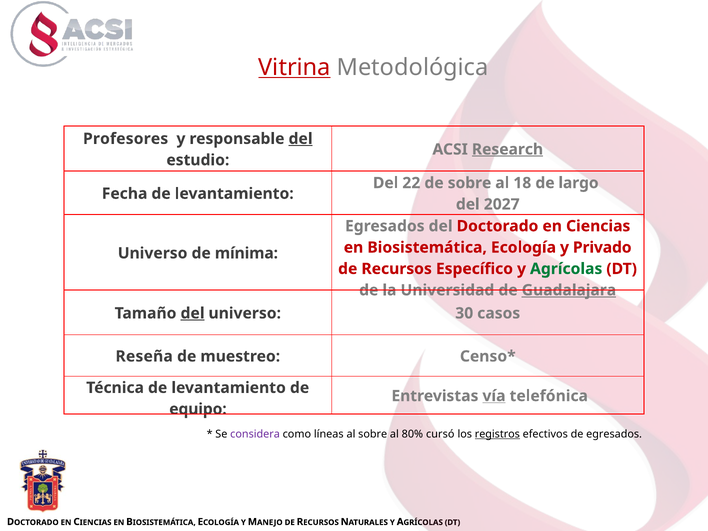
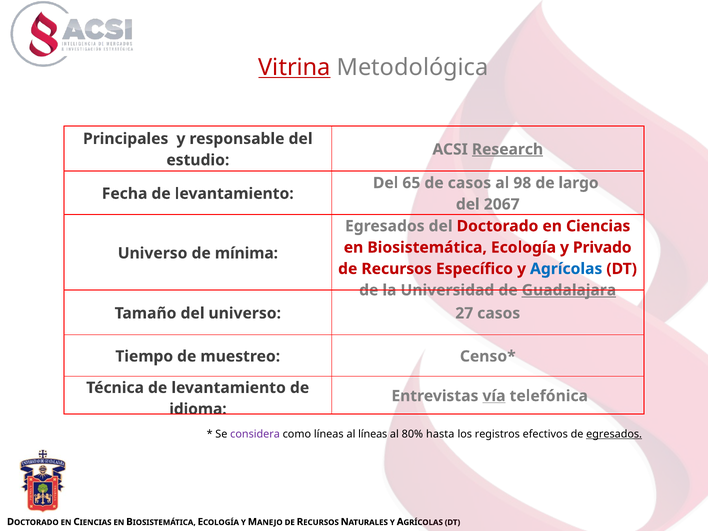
Profesores: Profesores -> Principales
del at (300, 139) underline: present -> none
22: 22 -> 65
de sobre: sobre -> casos
18: 18 -> 98
2027: 2027 -> 2067
Agrícolas at (566, 269) colour: green -> blue
del at (192, 313) underline: present -> none
30: 30 -> 27
Reseña: Reseña -> Tiempo
equipo: equipo -> idioma
al sobre: sobre -> líneas
cursó: cursó -> hasta
registros underline: present -> none
egresados at (614, 434) underline: none -> present
